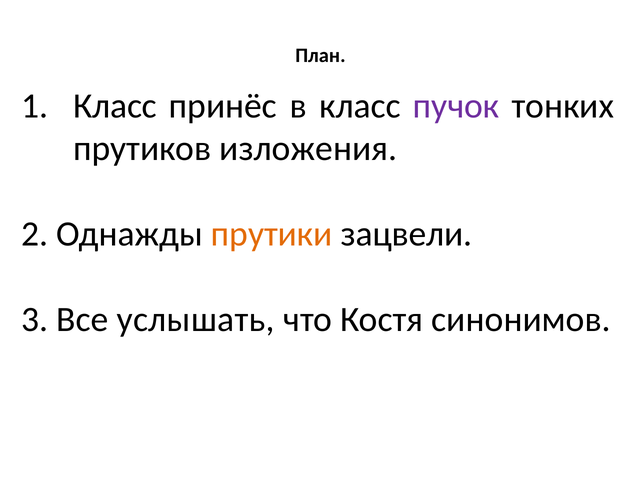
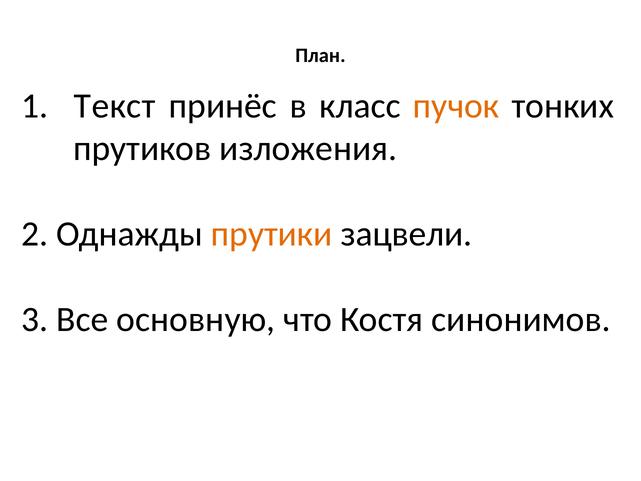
Класс at (115, 106): Класс -> Текст
пучок colour: purple -> orange
услышать: услышать -> основную
